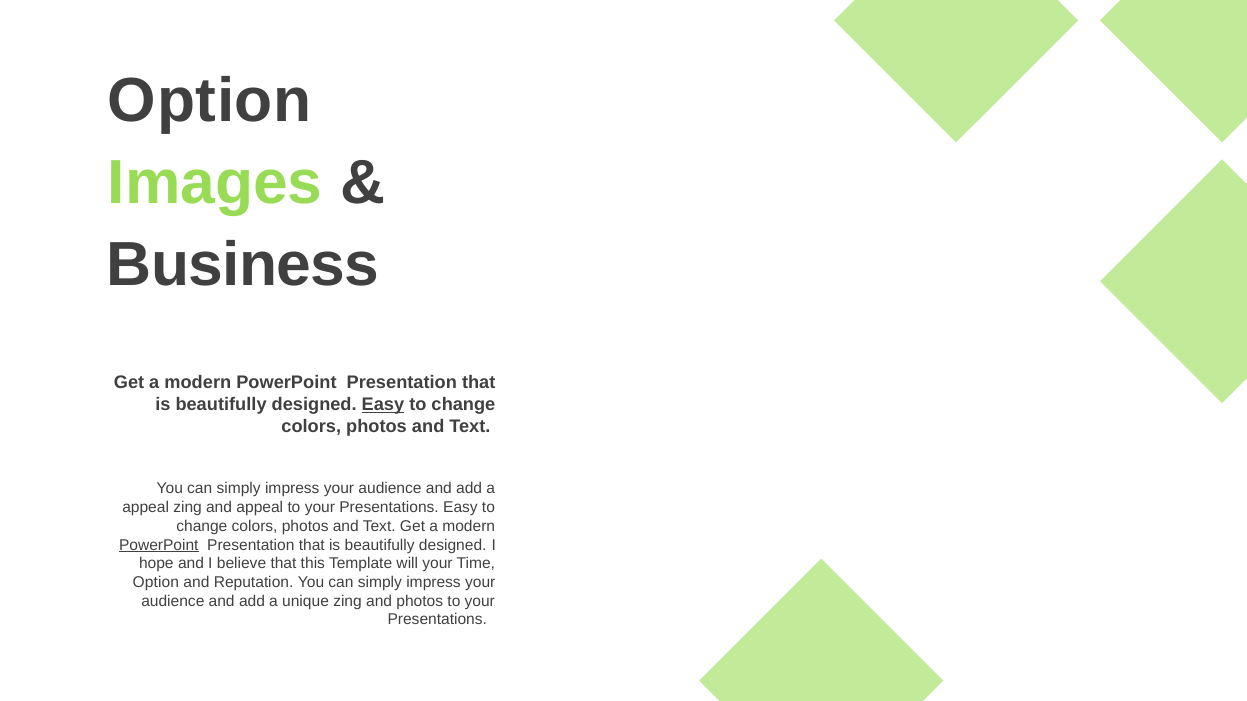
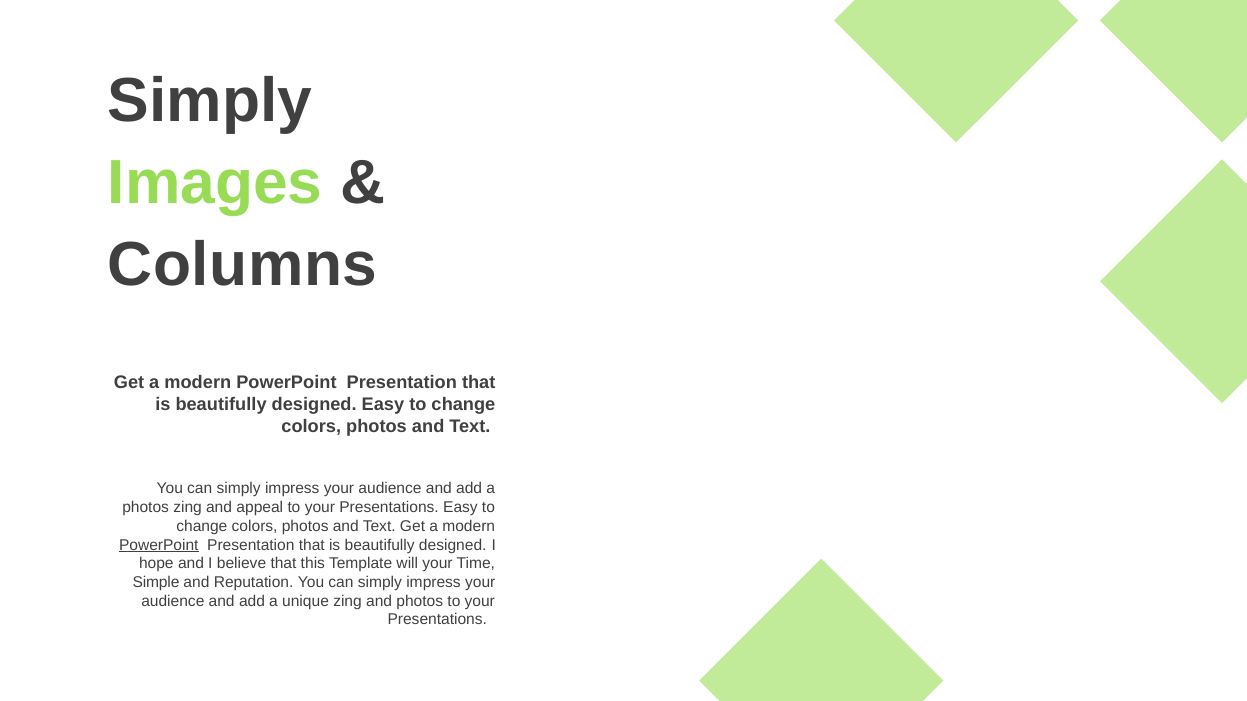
Option at (210, 101): Option -> Simply
Business: Business -> Columns
Easy at (383, 405) underline: present -> none
appeal at (146, 508): appeal -> photos
Option at (156, 583): Option -> Simple
